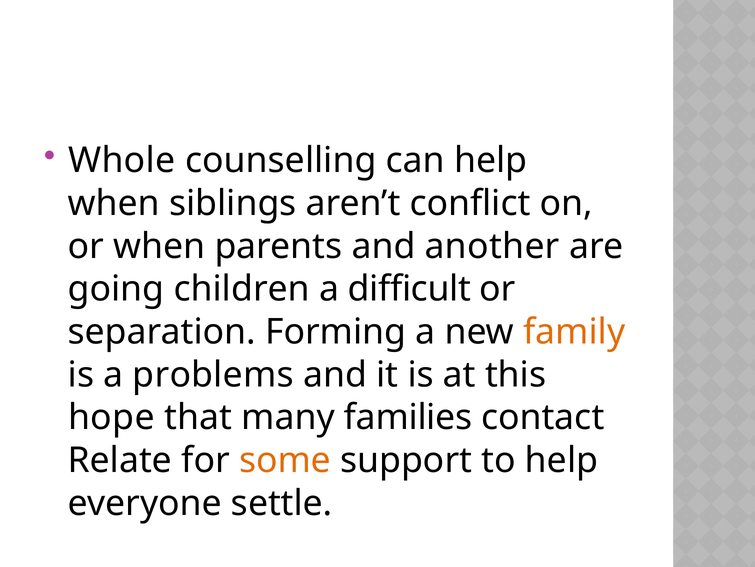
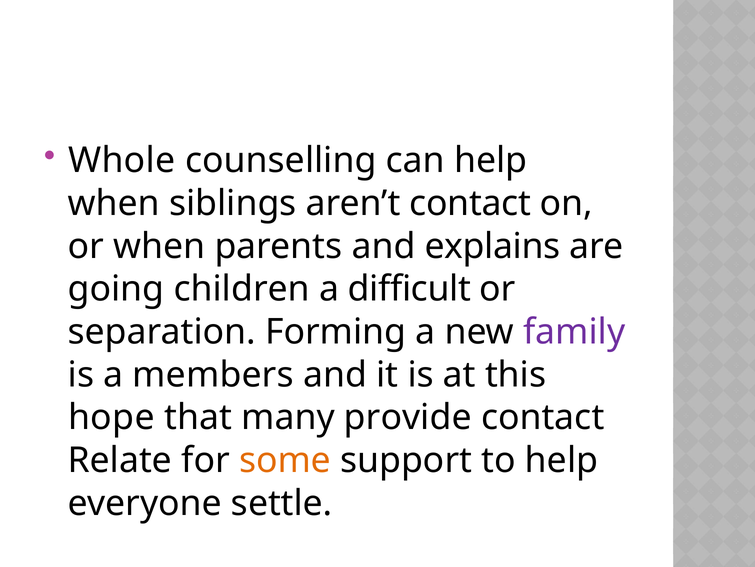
aren’t conflict: conflict -> contact
another: another -> explains
family colour: orange -> purple
problems: problems -> members
families: families -> provide
